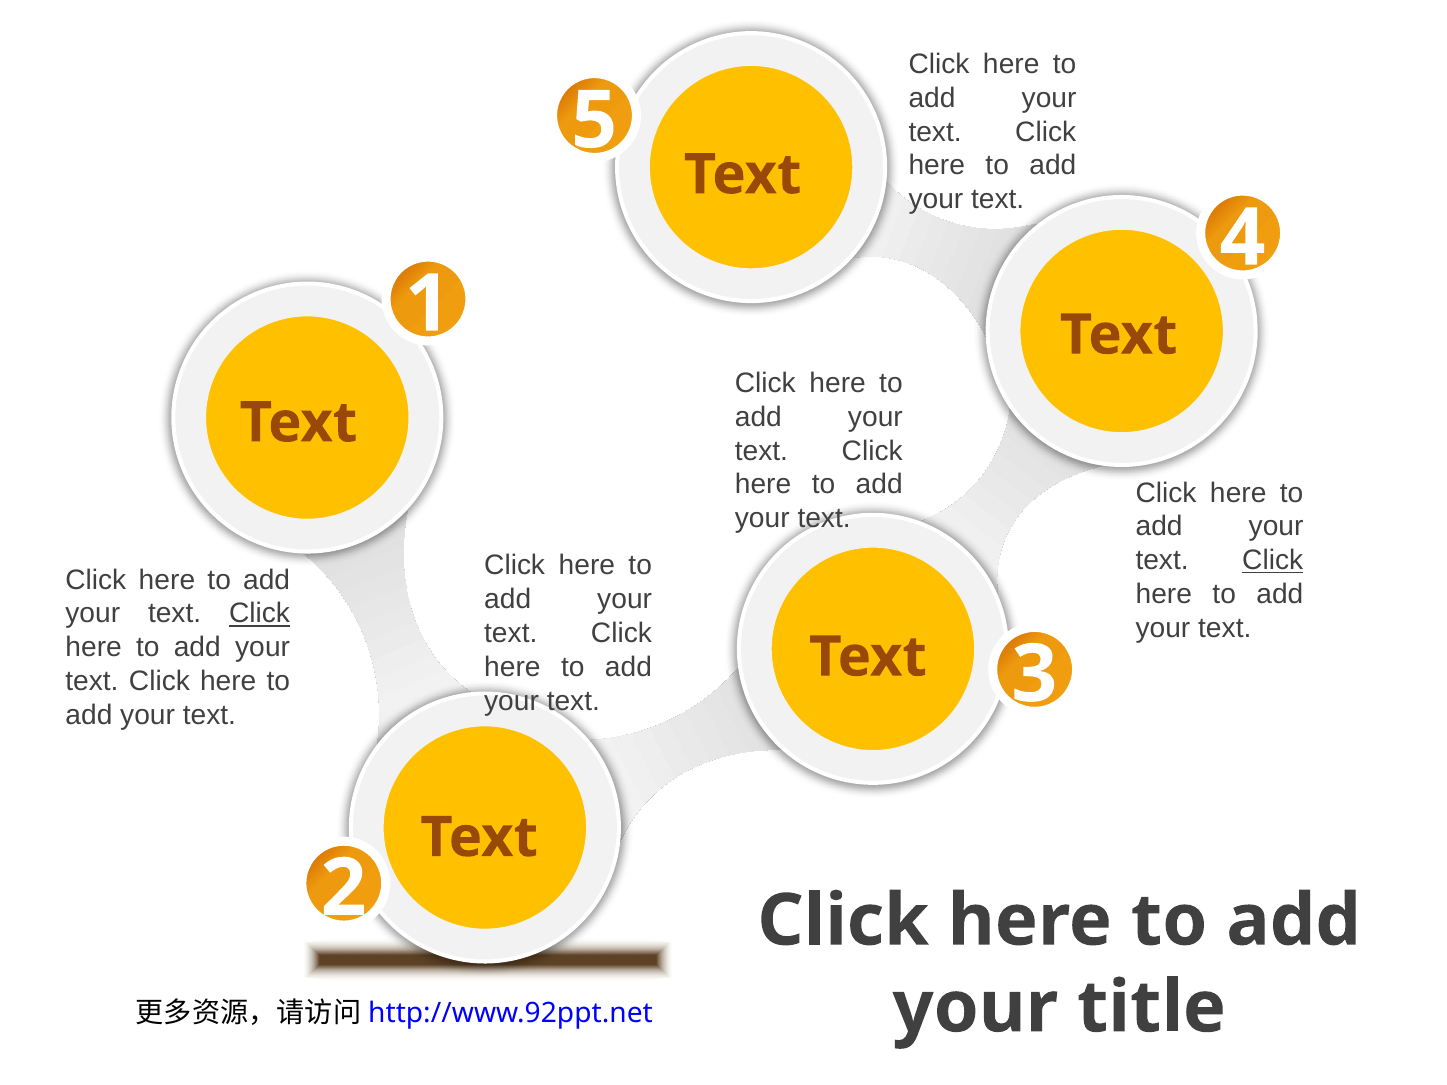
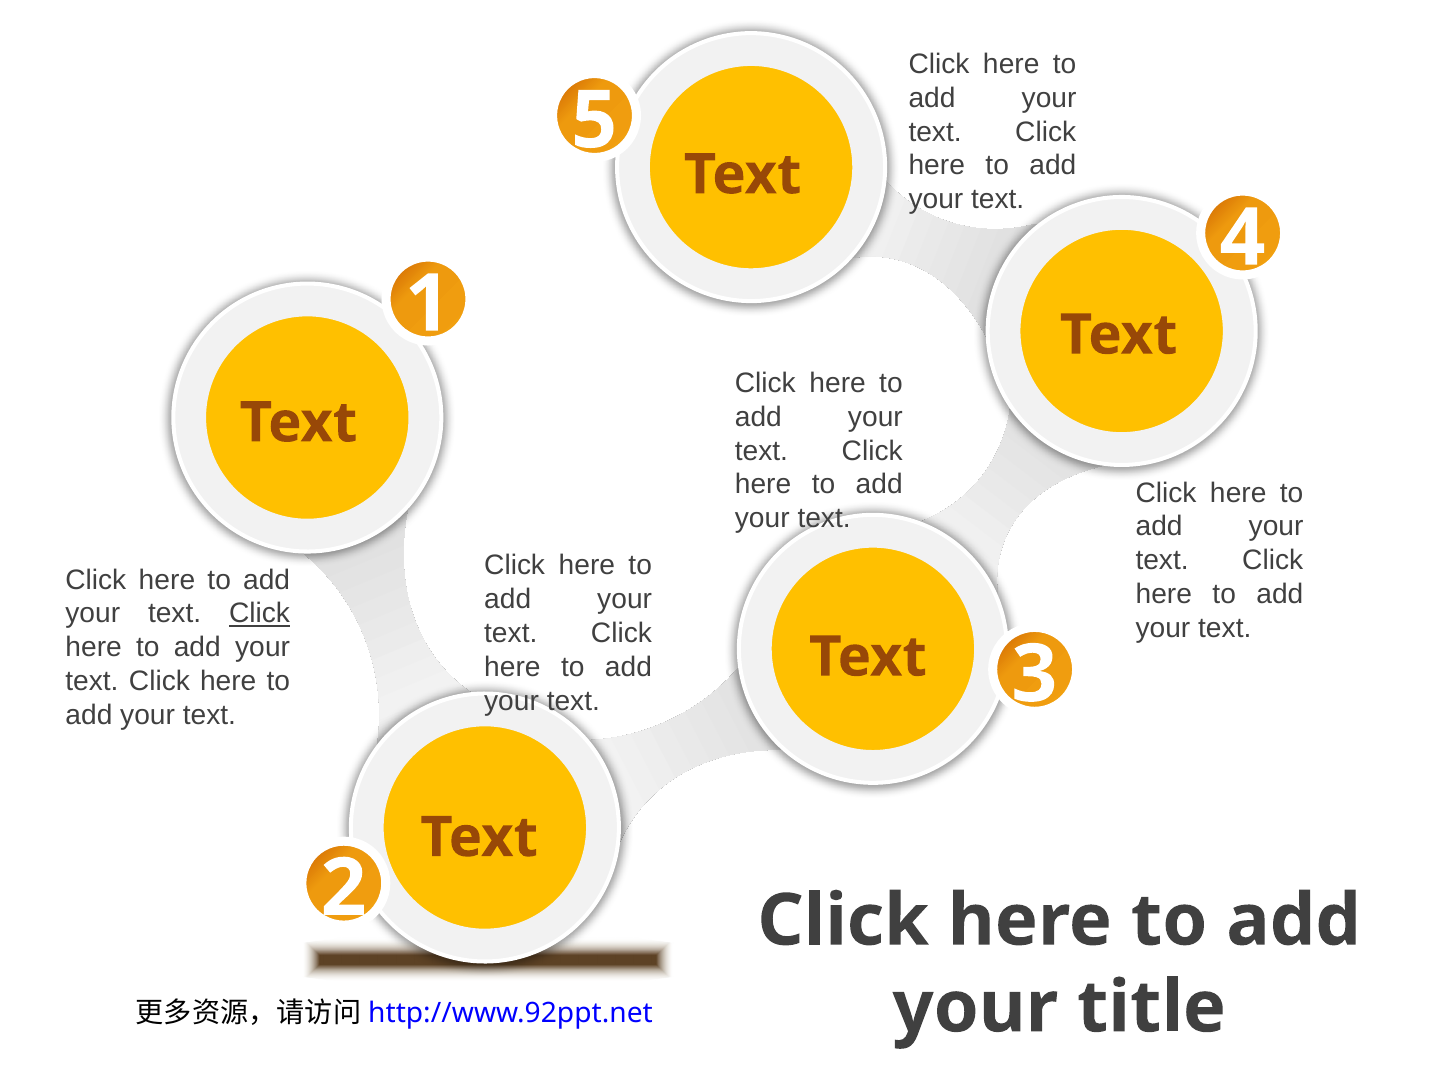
Click at (1273, 561) underline: present -> none
